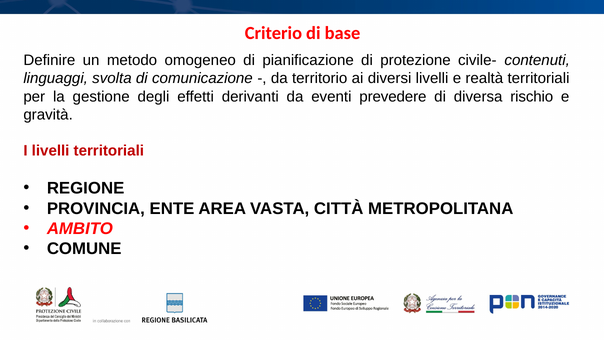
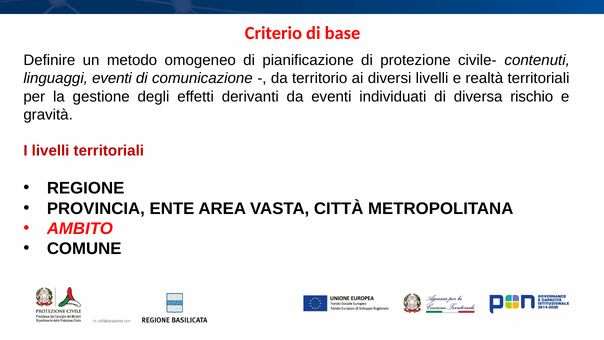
linguaggi svolta: svolta -> eventi
prevedere: prevedere -> individuati
